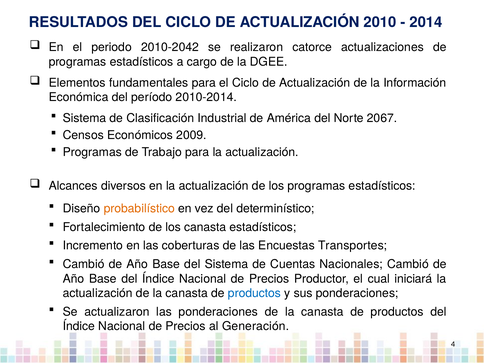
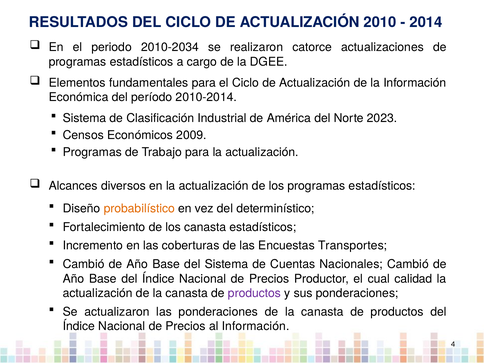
2010-2042: 2010-2042 -> 2010-2034
2067: 2067 -> 2023
iniciará: iniciará -> calidad
productos at (254, 293) colour: blue -> purple
al Generación: Generación -> Información
